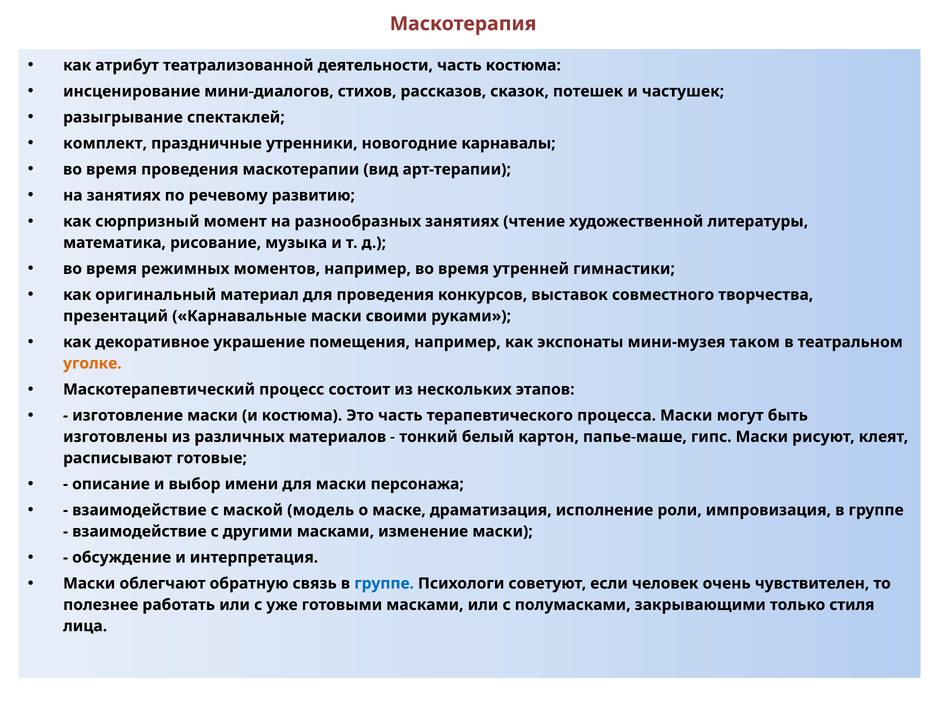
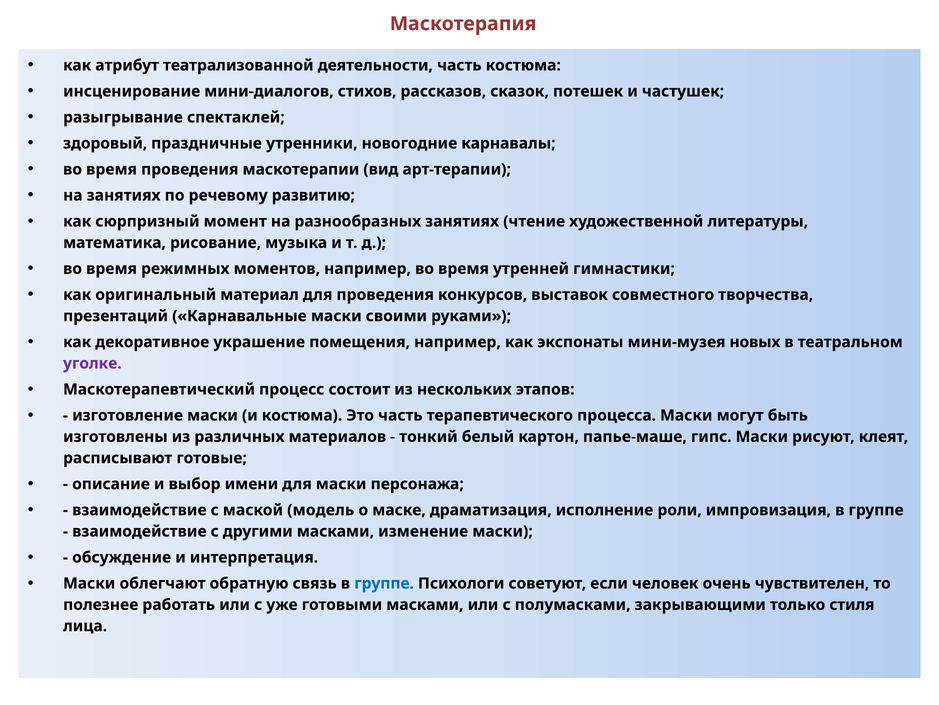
комплект: комплект -> здоровый
таком: таком -> новых
уголке colour: orange -> purple
